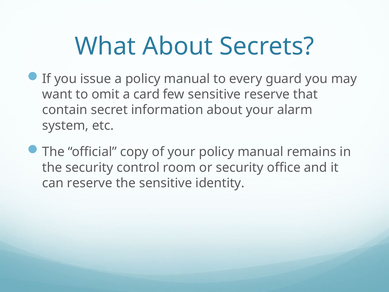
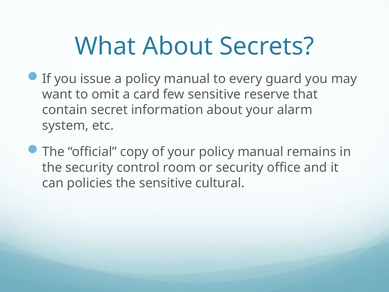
can reserve: reserve -> policies
identity: identity -> cultural
